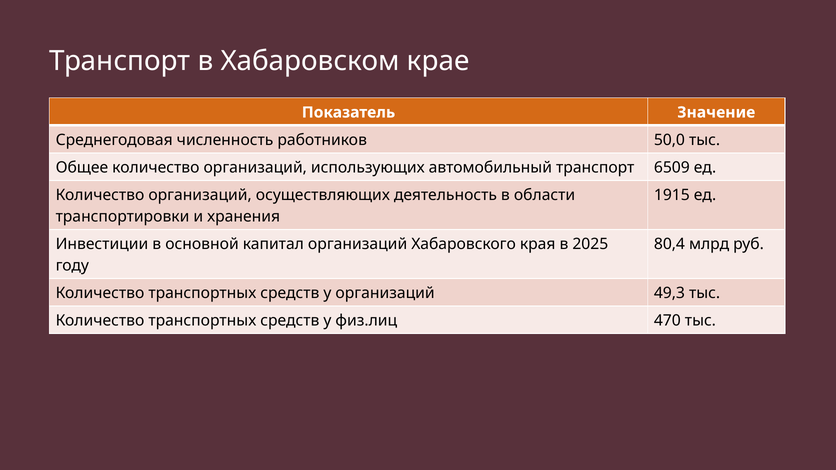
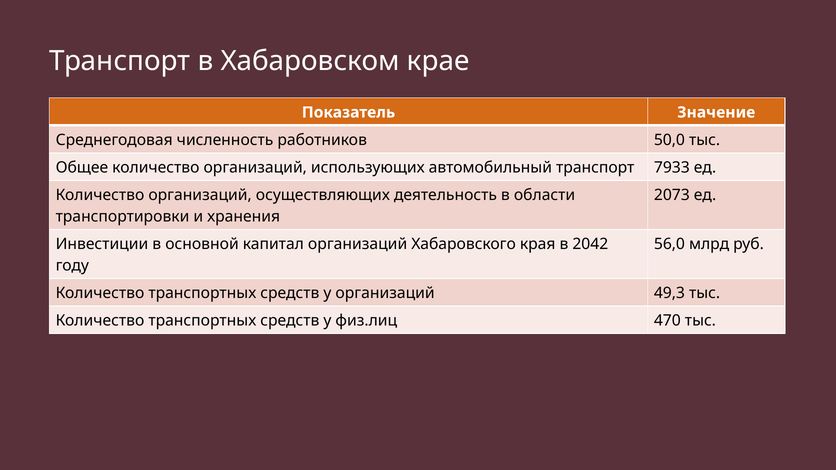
6509: 6509 -> 7933
1915: 1915 -> 2073
2025: 2025 -> 2042
80,4: 80,4 -> 56,0
